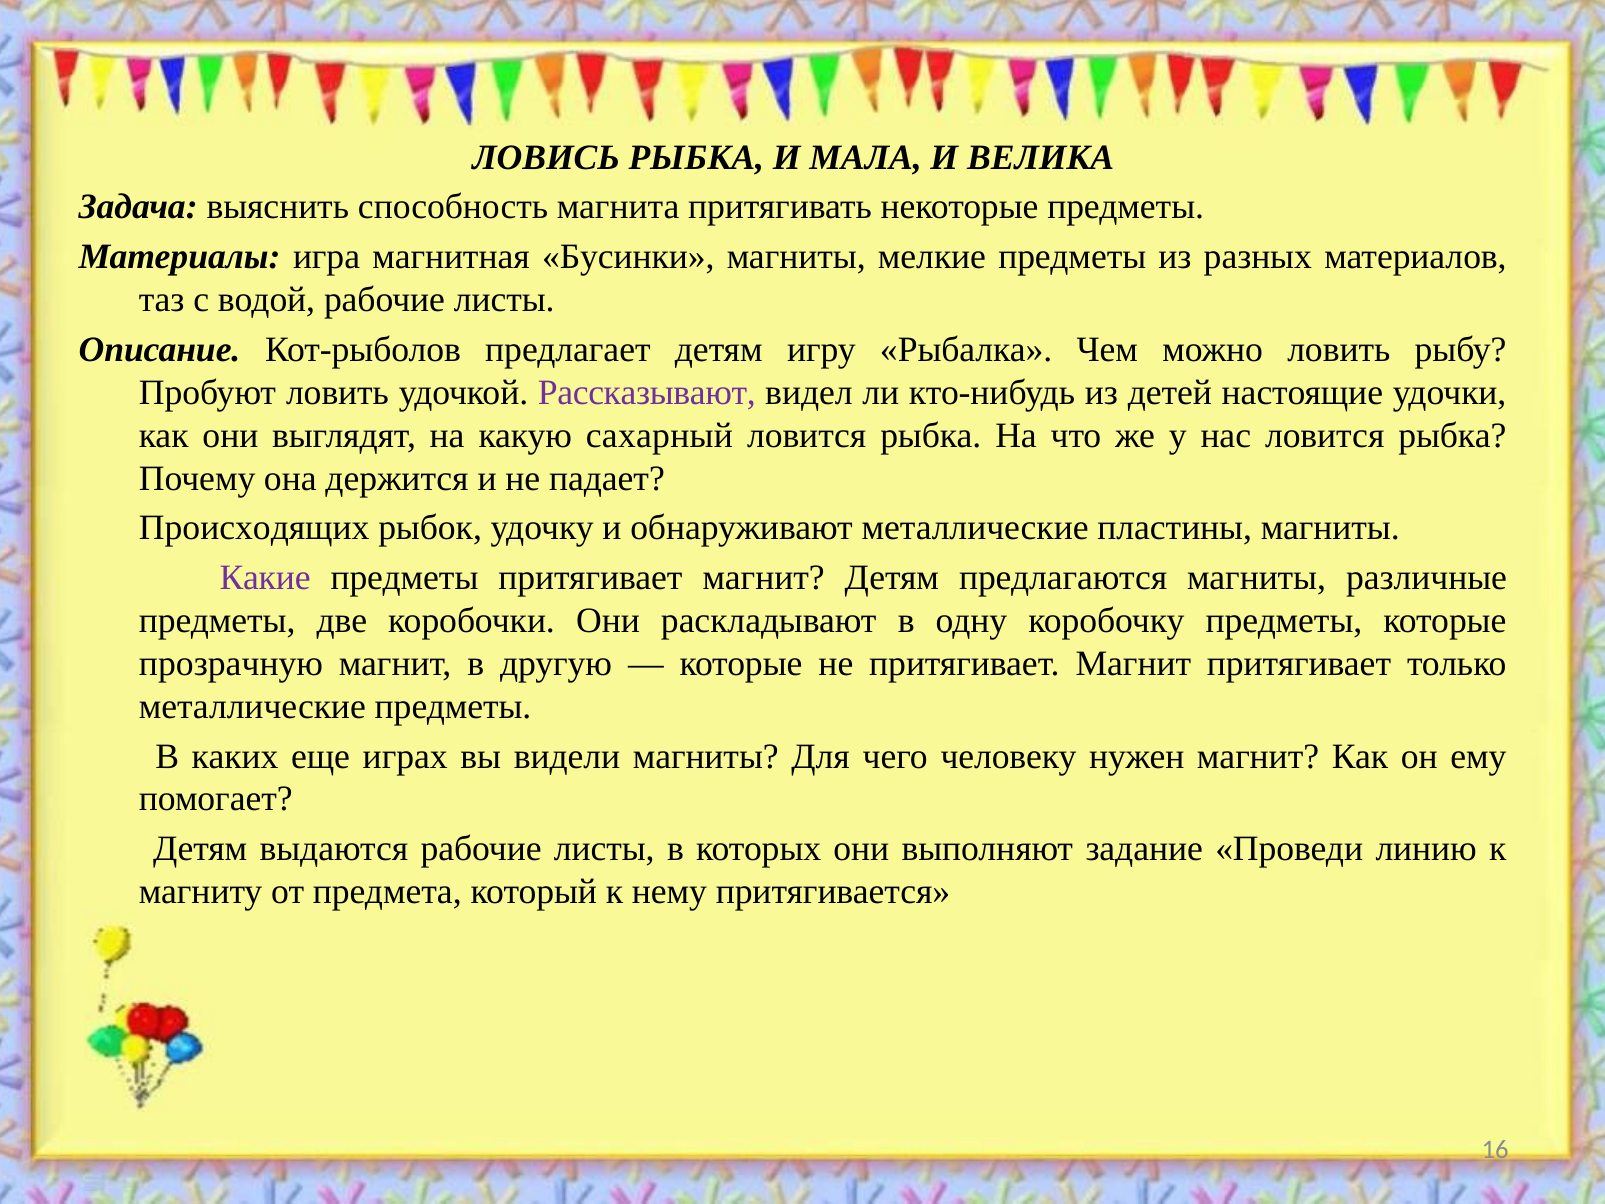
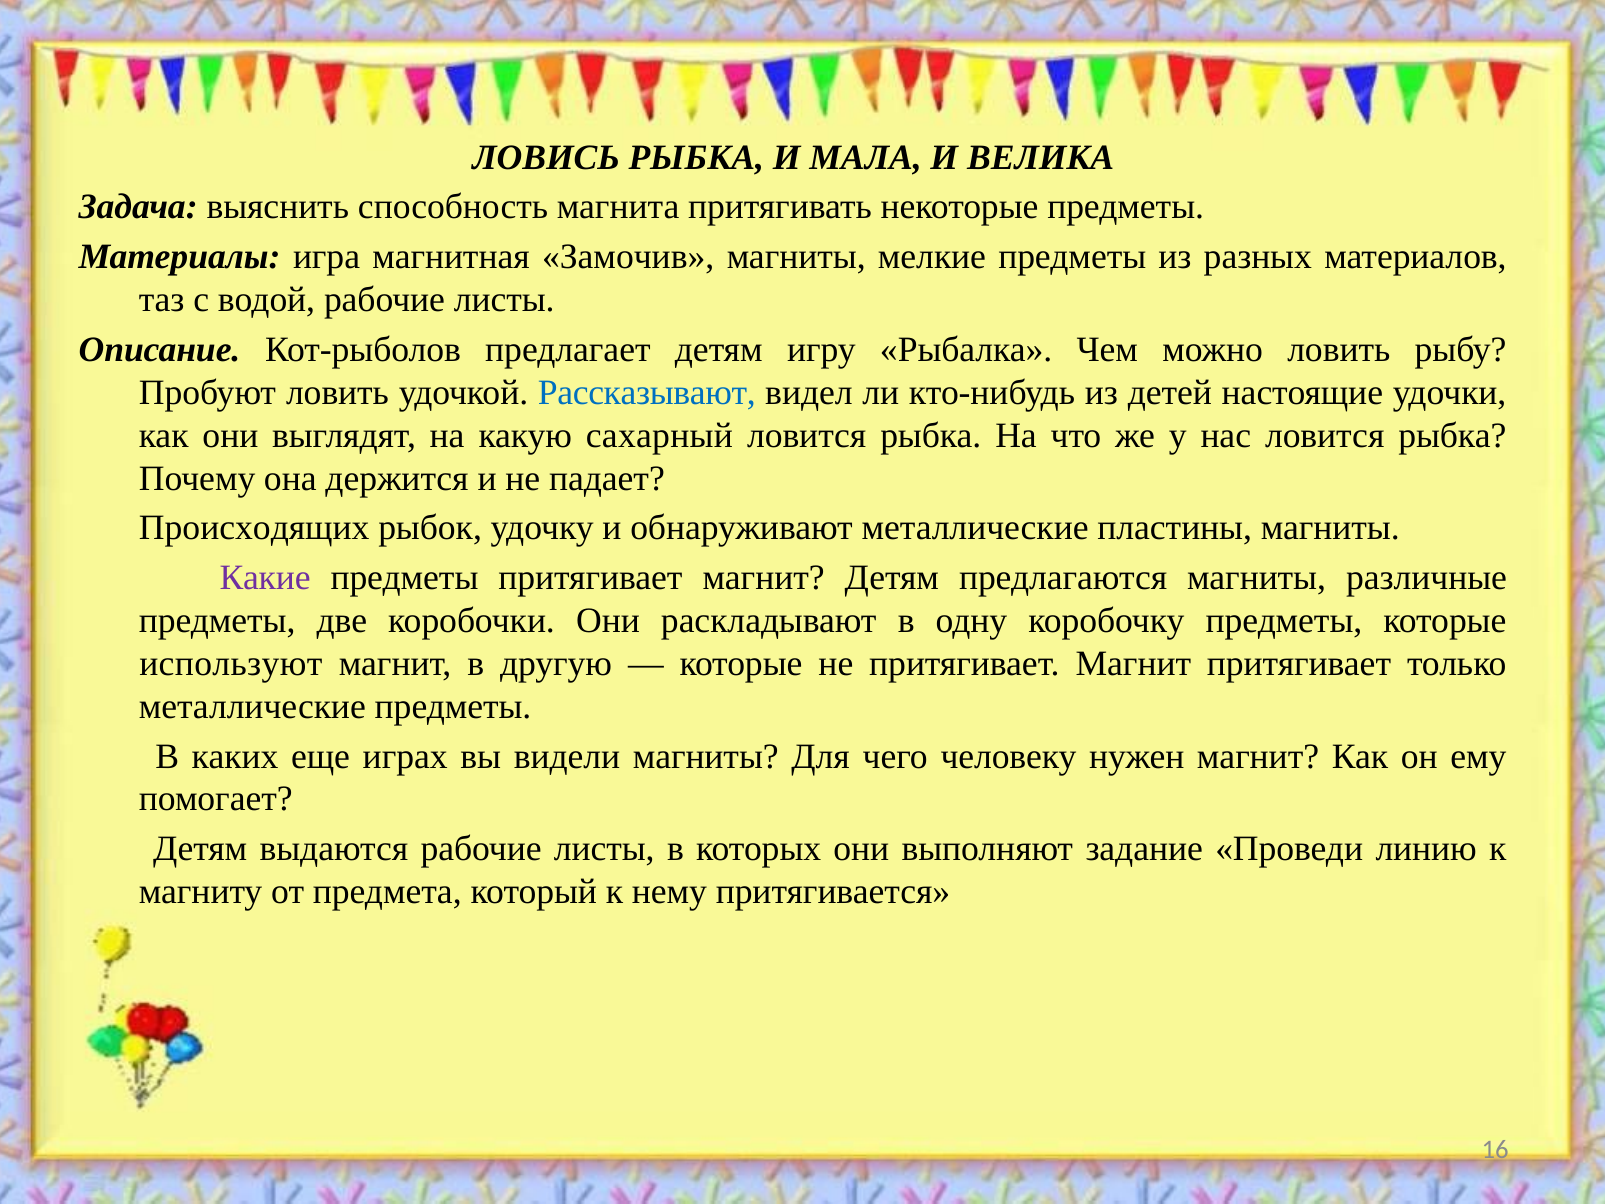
Бусинки: Бусинки -> Замочив
Рассказывают colour: purple -> blue
прозрачную: прозрачную -> используют
